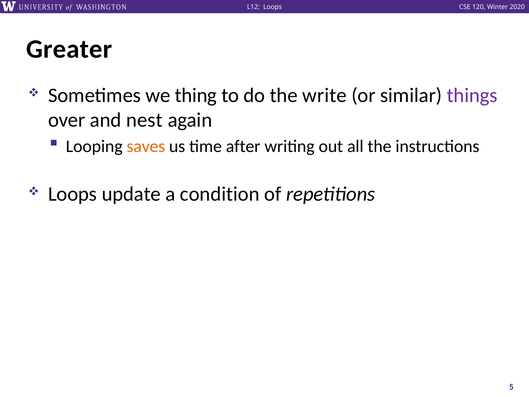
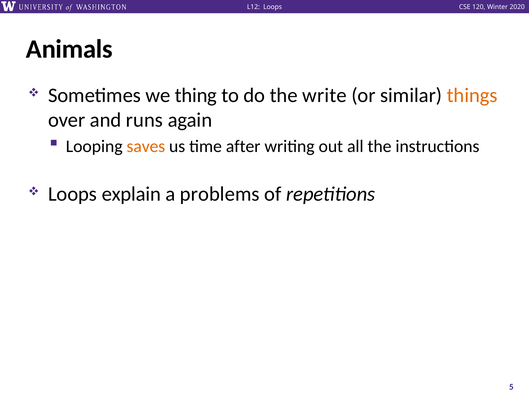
Greater: Greater -> Animals
things colour: purple -> orange
nest: nest -> runs
update: update -> explain
condition: condition -> problems
